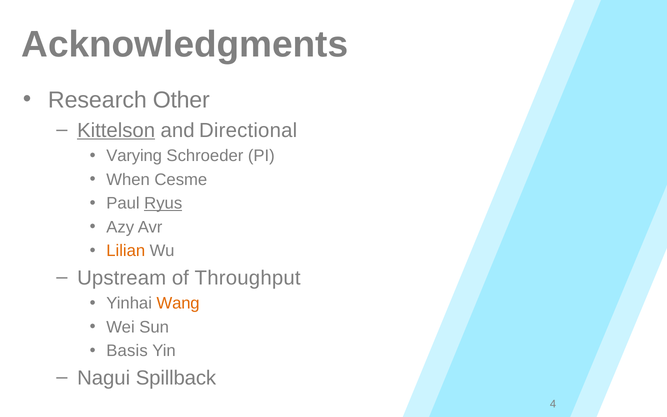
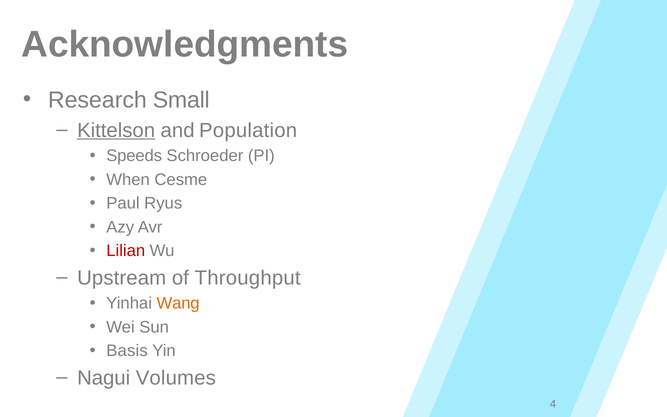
Other: Other -> Small
Directional: Directional -> Population
Varying: Varying -> Speeds
Ryus underline: present -> none
Lilian colour: orange -> red
Spillback: Spillback -> Volumes
